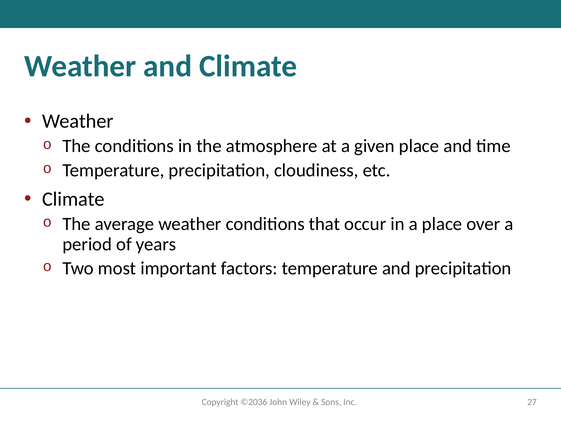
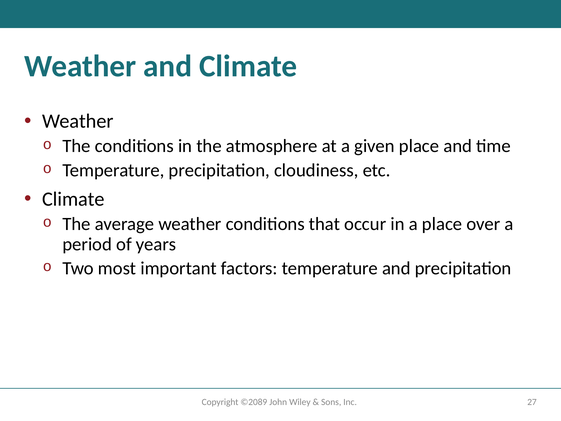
©2036: ©2036 -> ©2089
